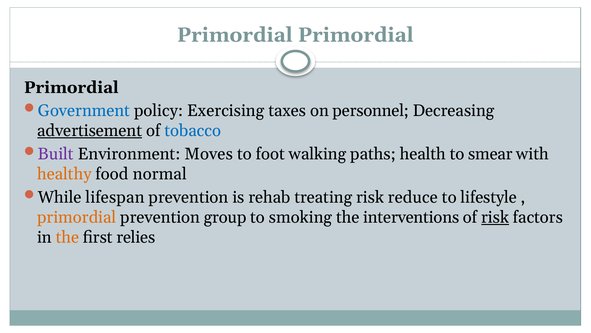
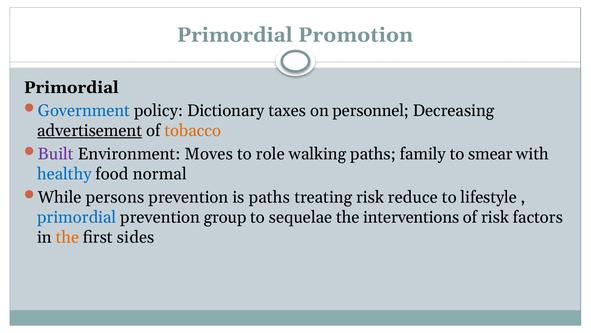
Primordial at (356, 35): Primordial -> Promotion
Exercising: Exercising -> Dictionary
tobacco colour: blue -> orange
foot: foot -> role
health: health -> family
healthy colour: orange -> blue
lifespan: lifespan -> persons
is rehab: rehab -> paths
primordial at (77, 217) colour: orange -> blue
smoking: smoking -> sequelae
risk at (495, 217) underline: present -> none
relies: relies -> sides
